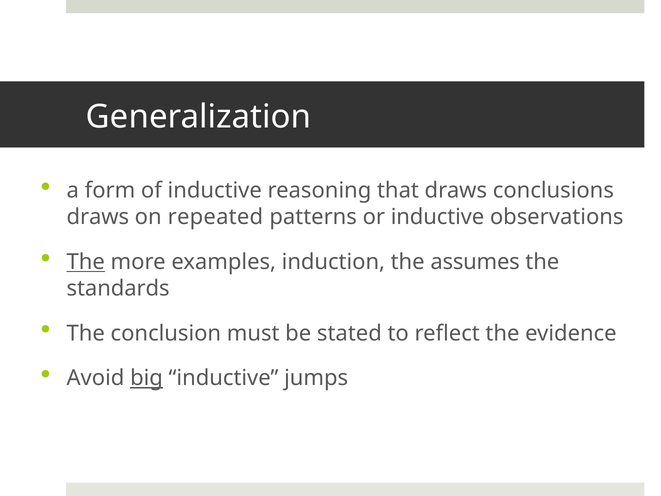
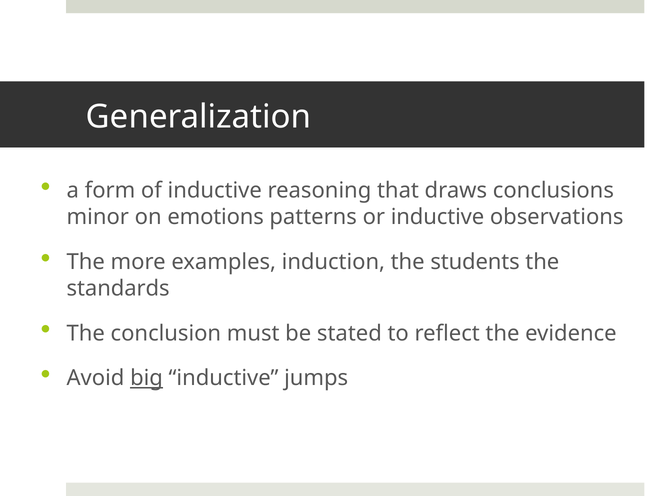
draws at (98, 217): draws -> minor
repeated: repeated -> emotions
The at (86, 262) underline: present -> none
assumes: assumes -> students
